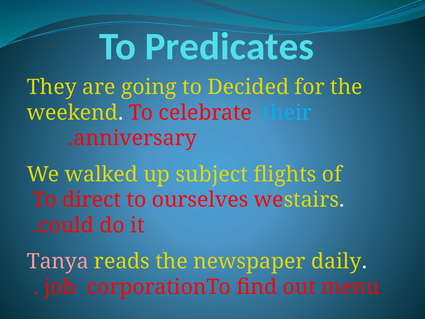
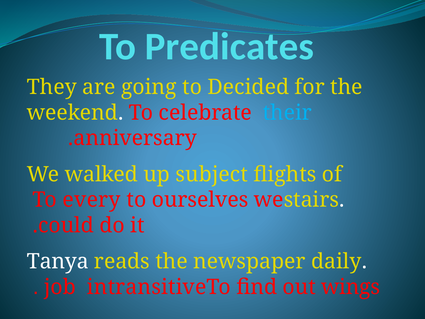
direct: direct -> every
Tanya colour: pink -> white
corporation: corporation -> intransitive
menu: menu -> wings
